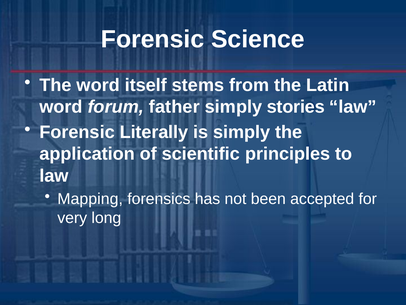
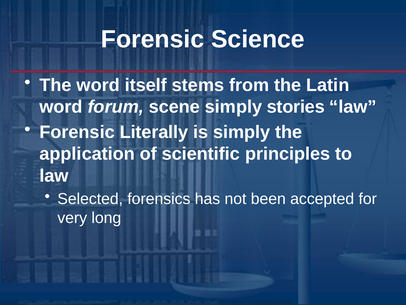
father: father -> scene
Mapping: Mapping -> Selected
